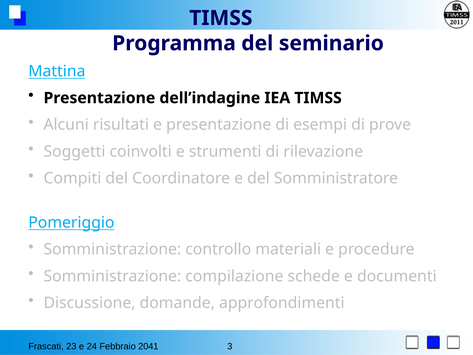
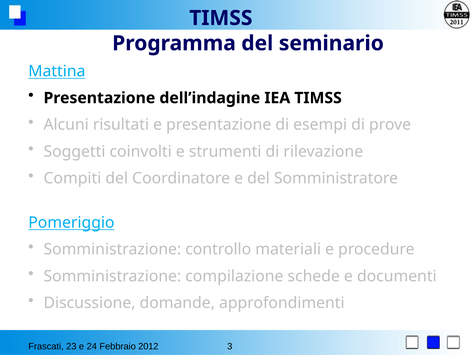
2041: 2041 -> 2012
